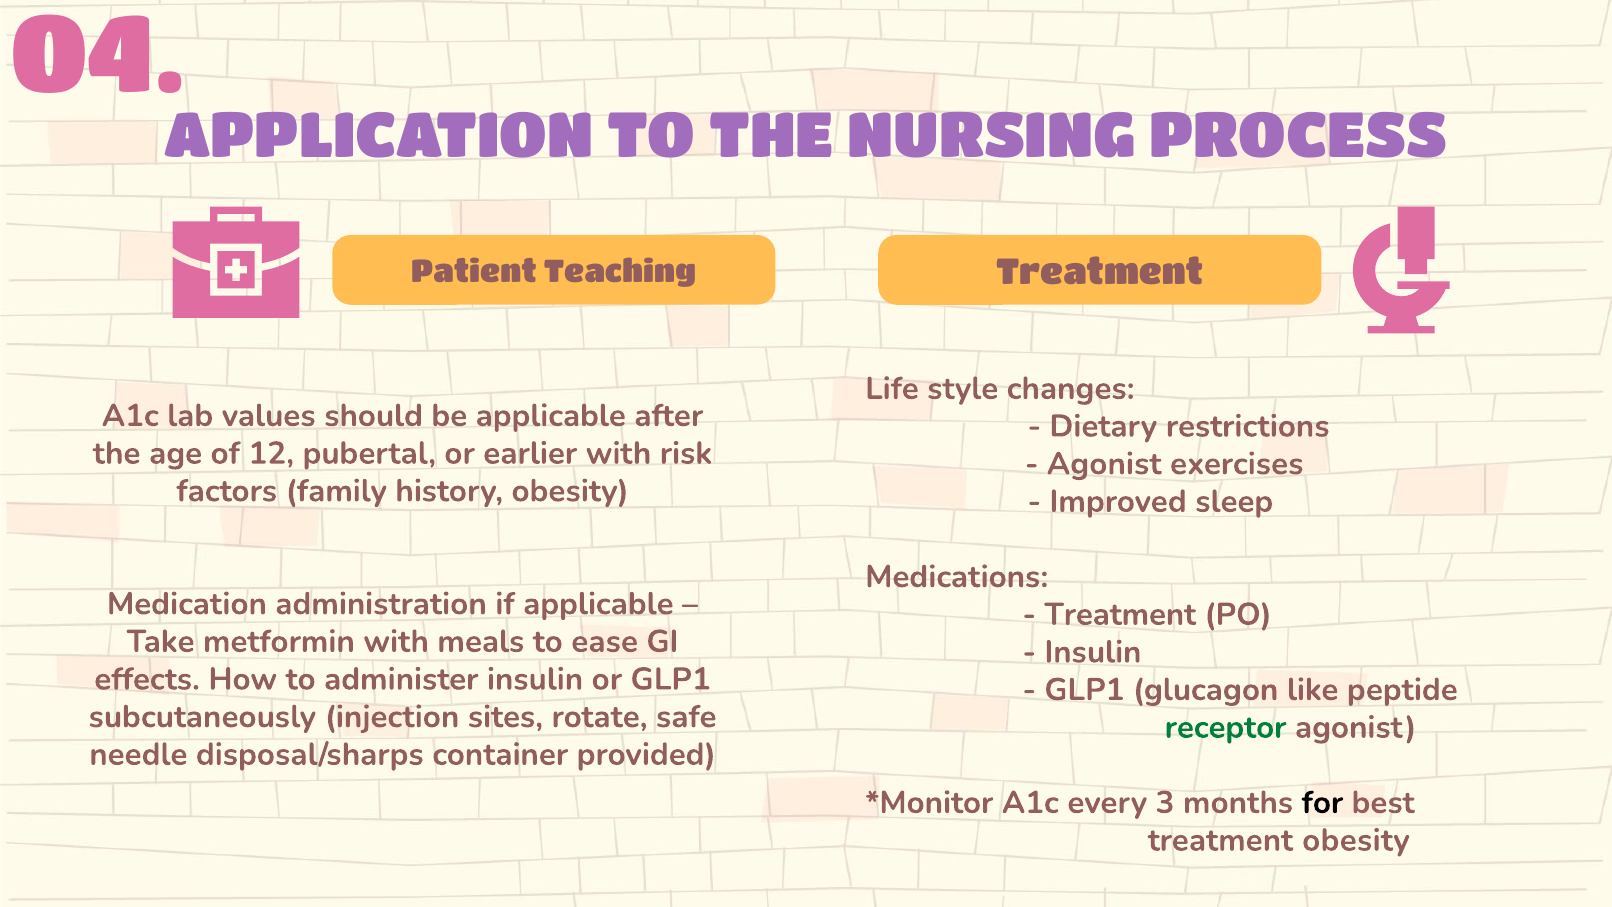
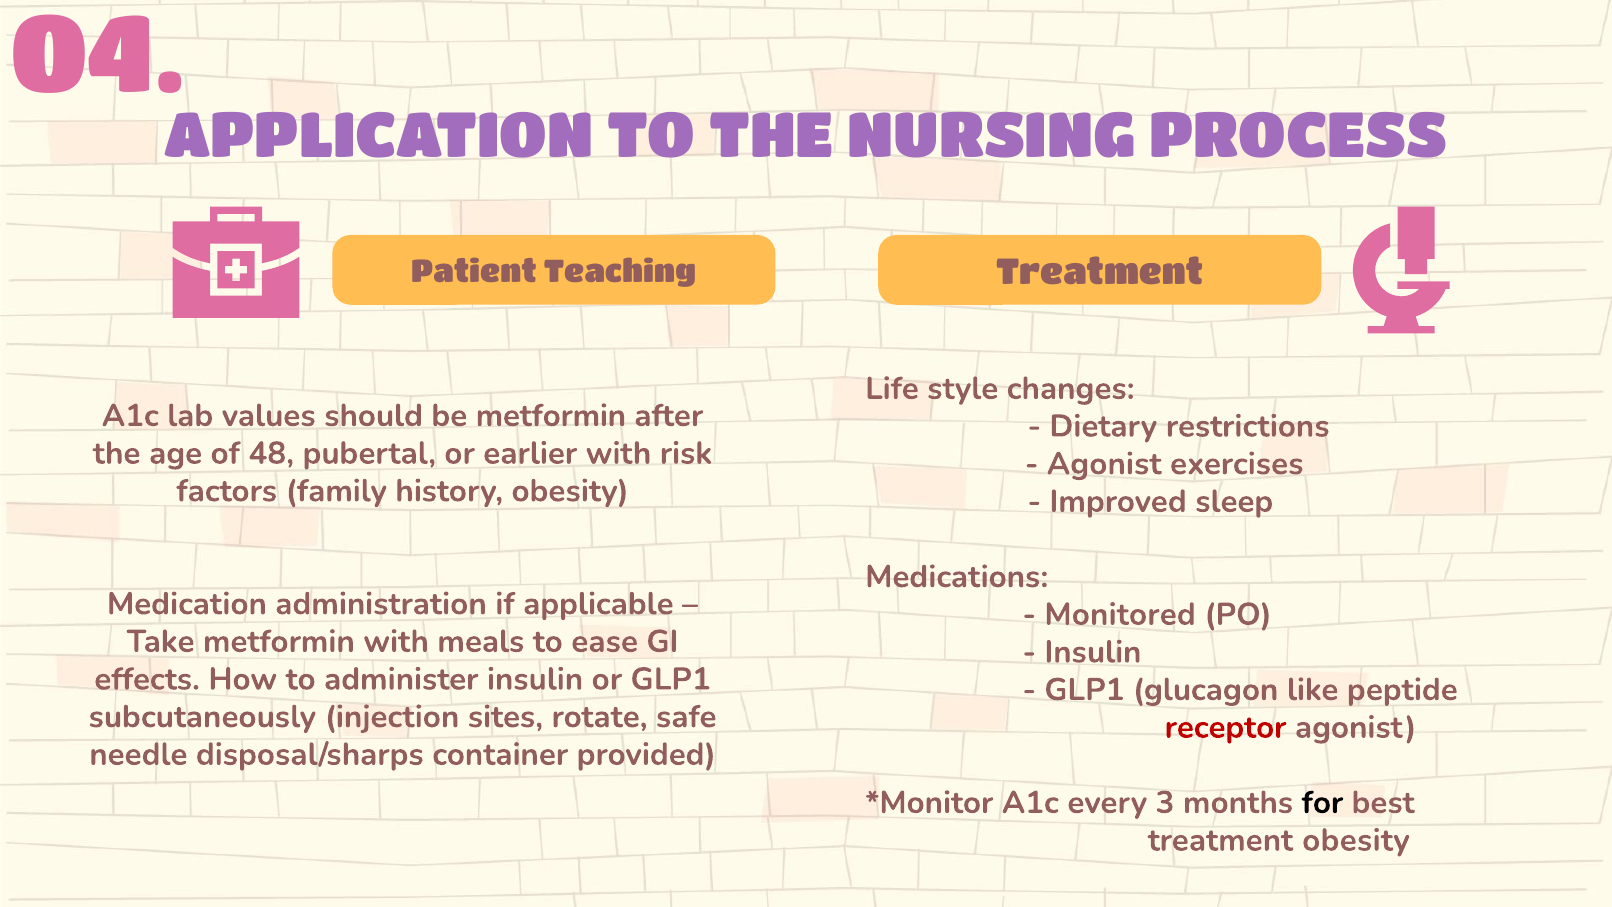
be applicable: applicable -> metformin
12: 12 -> 48
Treatment at (1120, 614): Treatment -> Monitored
receptor colour: green -> red
